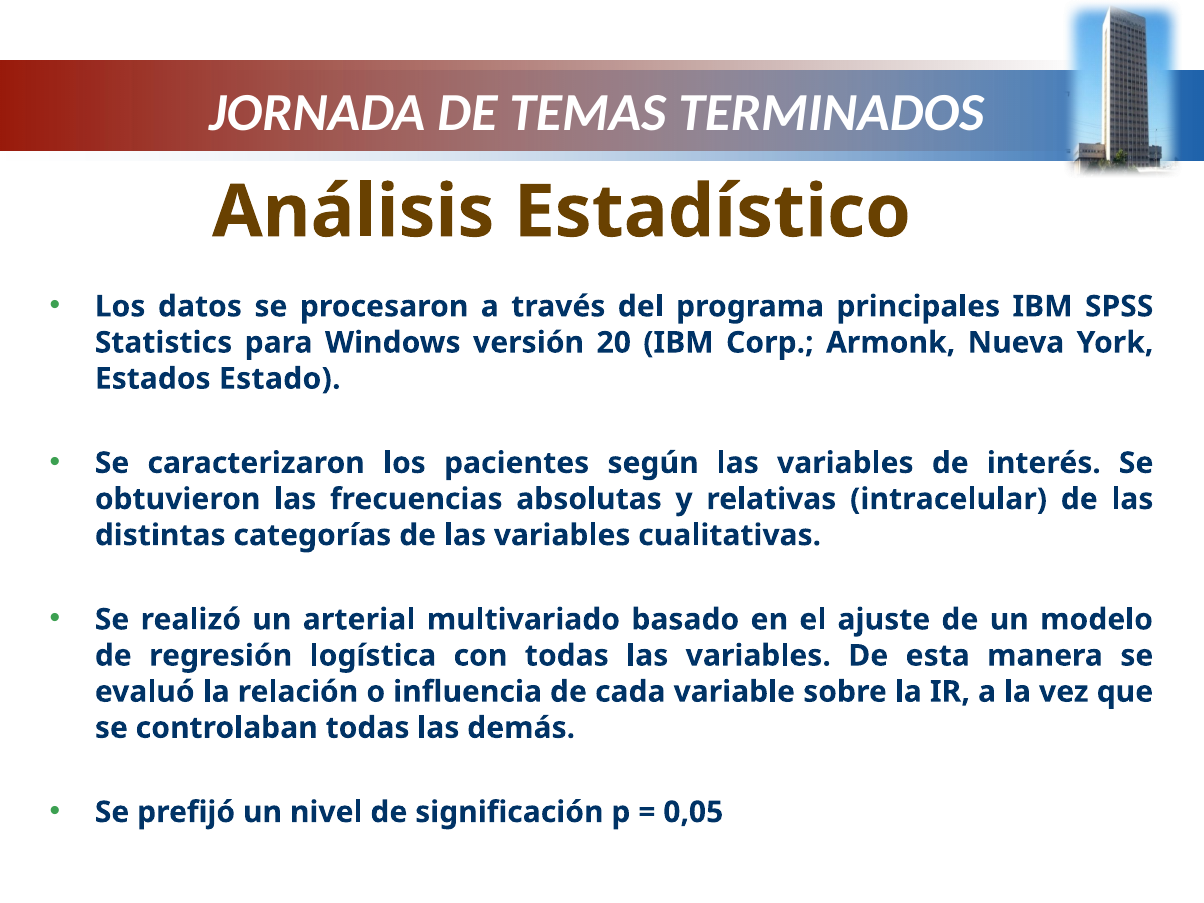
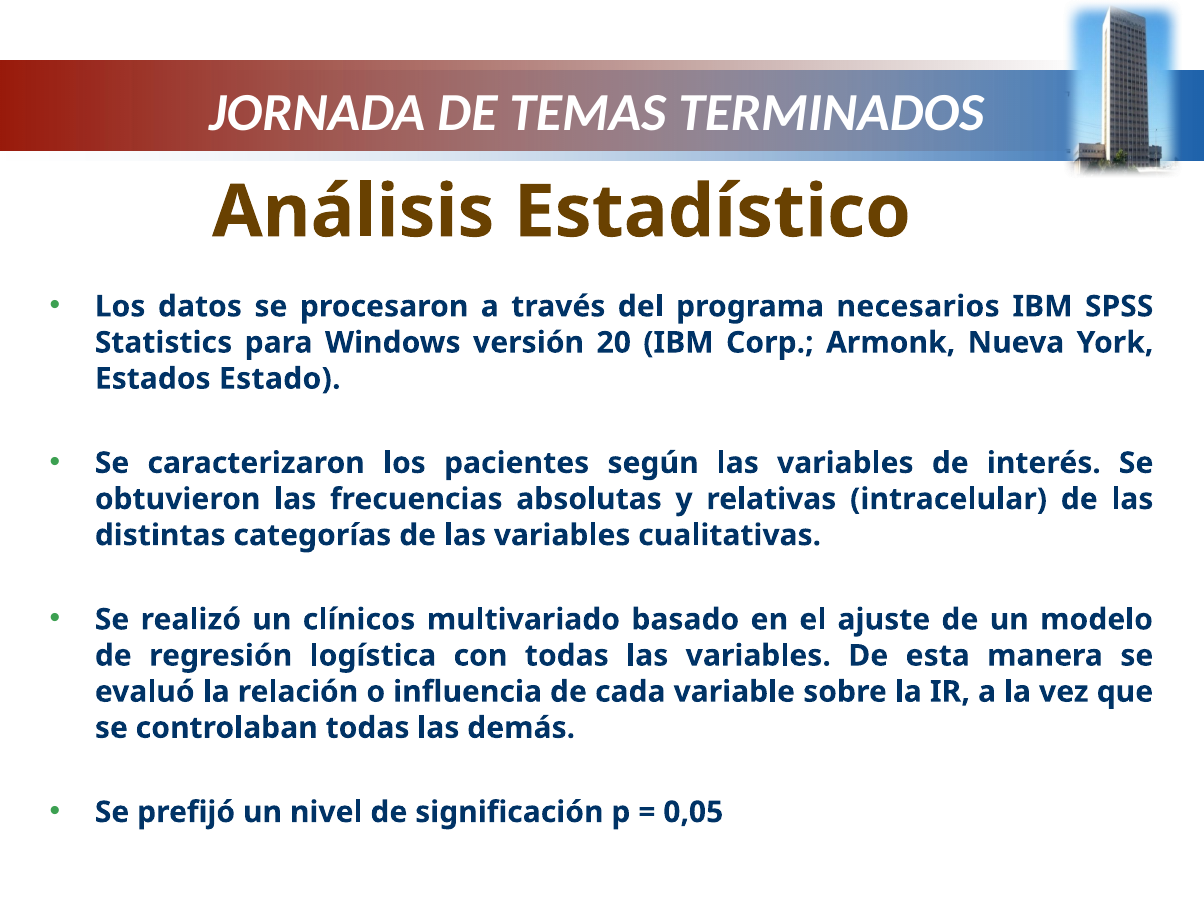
principales: principales -> necesarios
arterial: arterial -> clínicos
